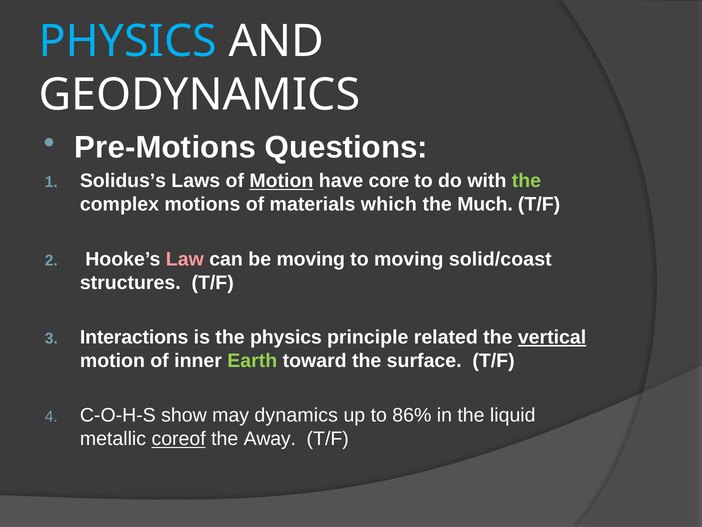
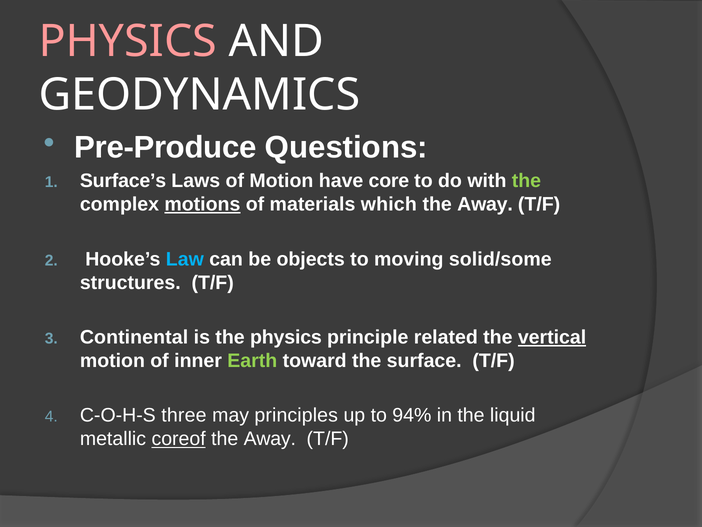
PHYSICS at (128, 41) colour: light blue -> pink
Pre-Motions: Pre-Motions -> Pre-Produce
Solidus’s: Solidus’s -> Surface’s
Motion at (281, 181) underline: present -> none
motions underline: none -> present
Much at (485, 204): Much -> Away
Law colour: pink -> light blue
be moving: moving -> objects
solid/coast: solid/coast -> solid/some
Interactions: Interactions -> Continental
show: show -> three
dynamics: dynamics -> principles
86%: 86% -> 94%
